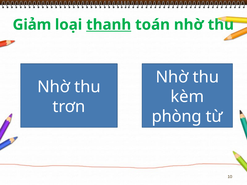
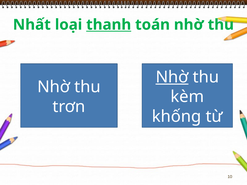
Giảm: Giảm -> Nhất
Nhờ at (172, 77) underline: none -> present
phòng: phòng -> khống
